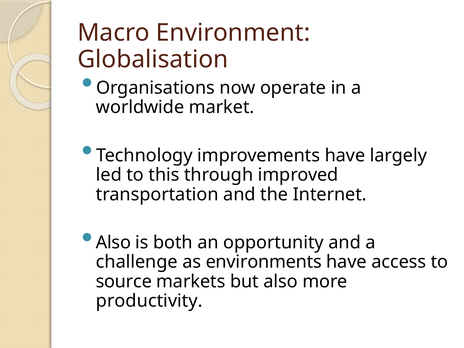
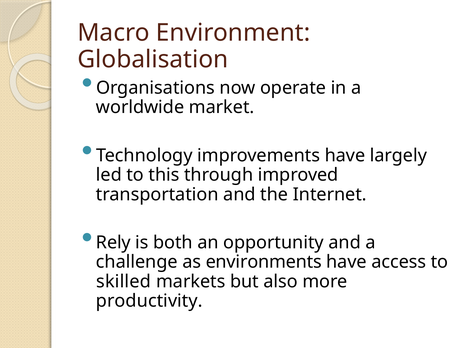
Also at (113, 243): Also -> Rely
source: source -> skilled
